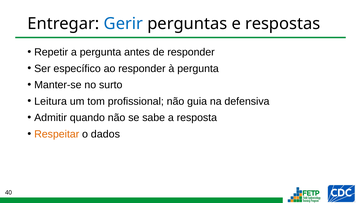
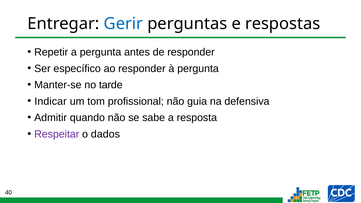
surto: surto -> tarde
Leitura: Leitura -> Indicar
Respeitar colour: orange -> purple
